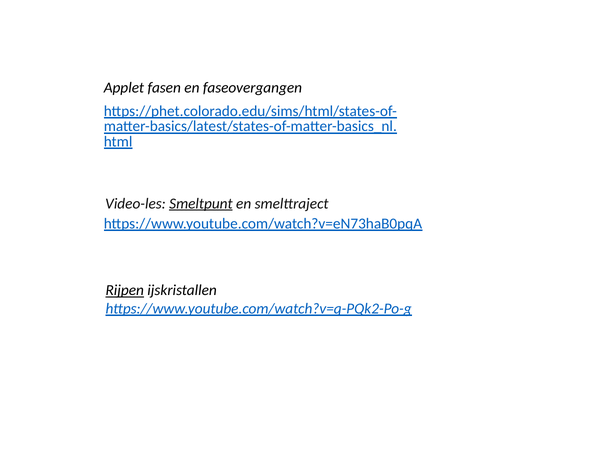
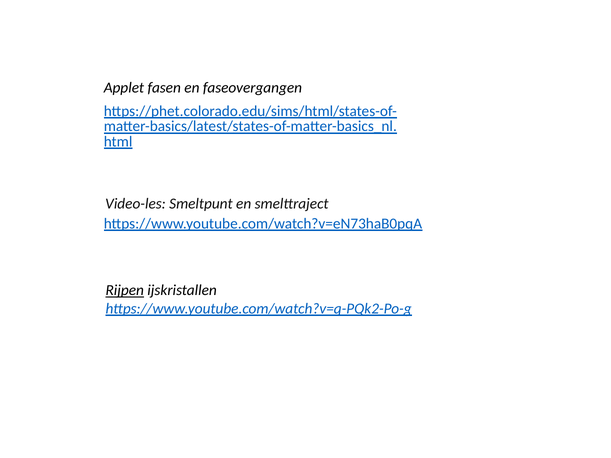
Smeltpunt underline: present -> none
